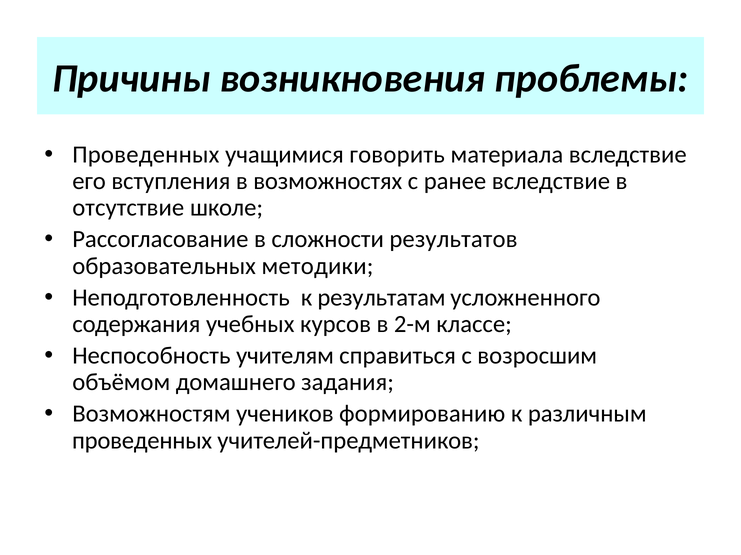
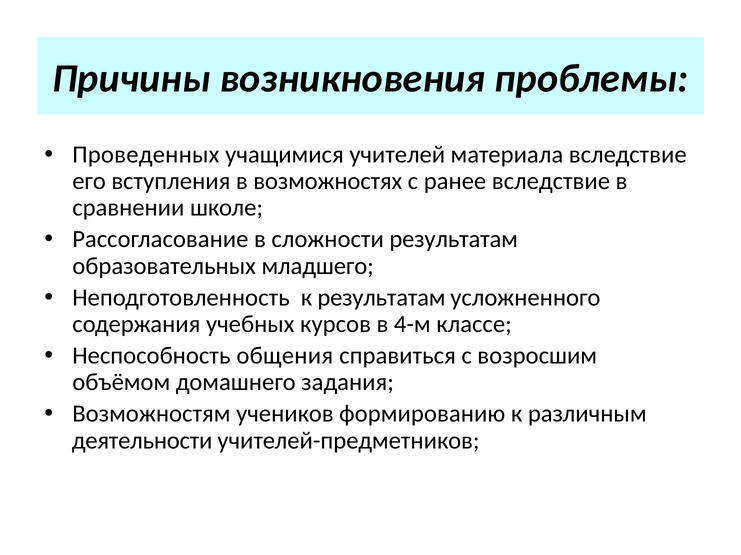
говорить: говорить -> учителей
отсутствие: отсутствие -> сравнении
сложности результатов: результатов -> результатам
методики: методики -> младшего
2-м: 2-м -> 4-м
учителям: учителям -> общения
проведенных at (142, 441): проведенных -> деятельности
